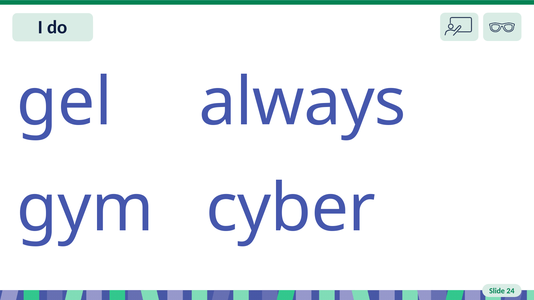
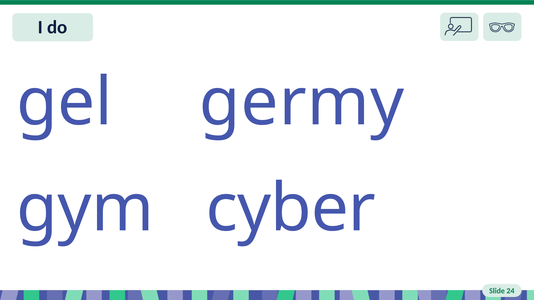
always: always -> germy
